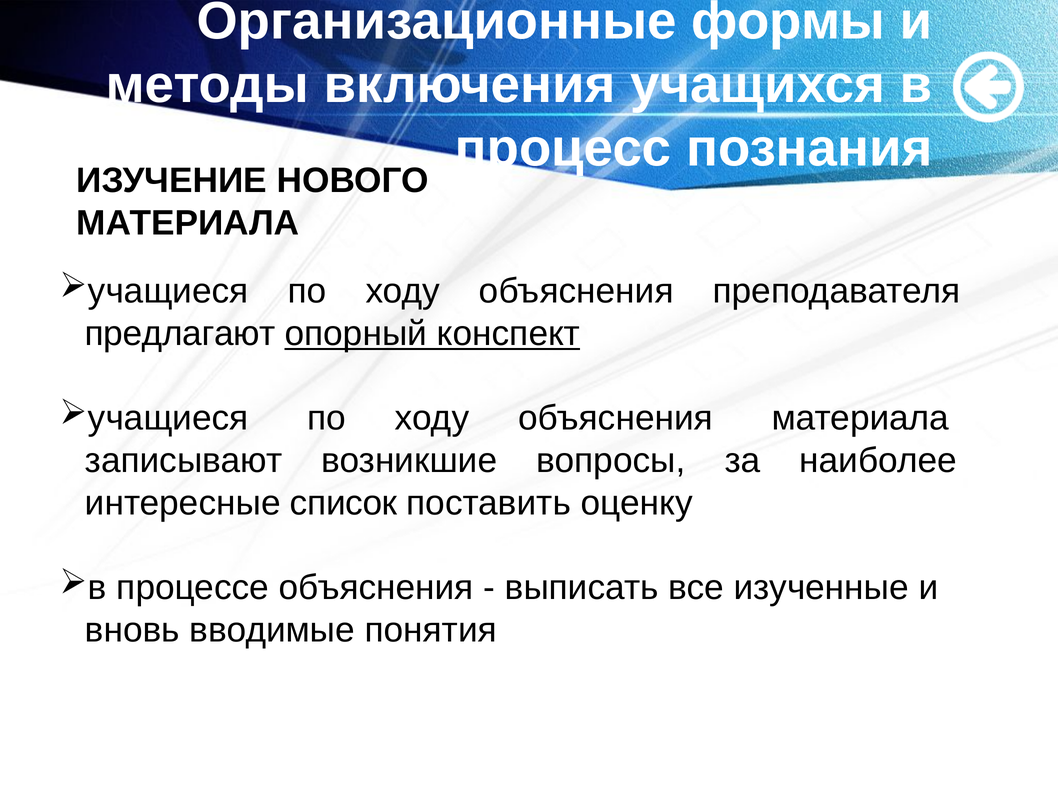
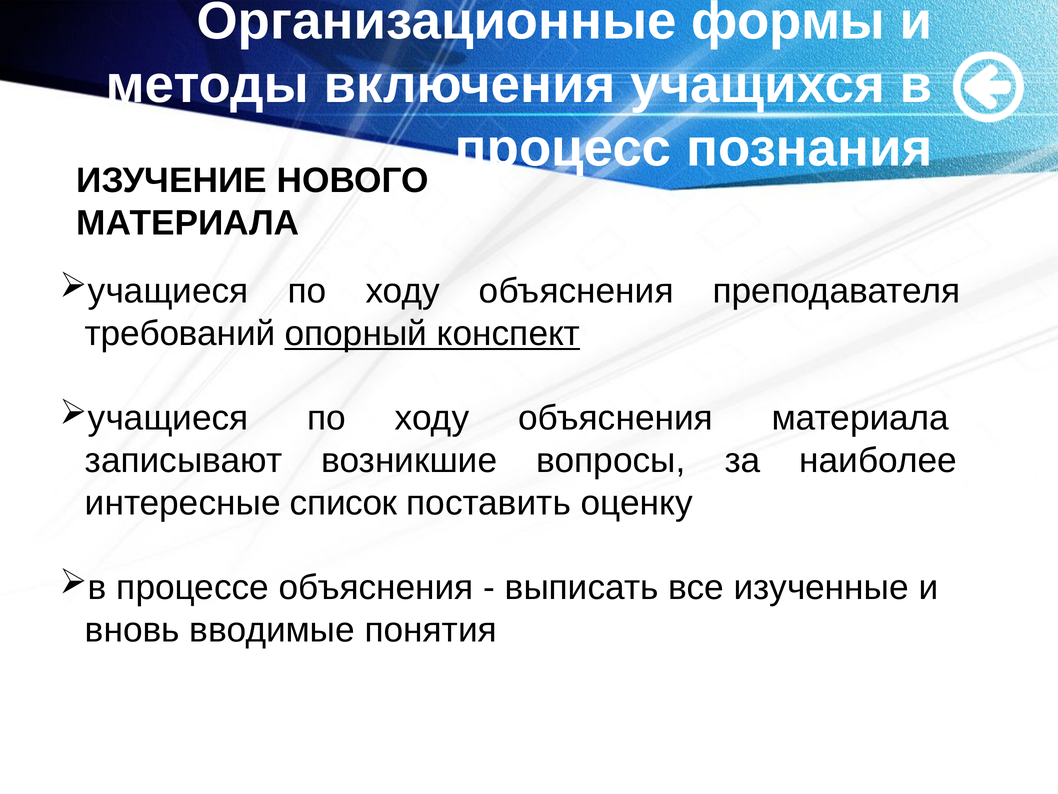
предлагают: предлагают -> требований
